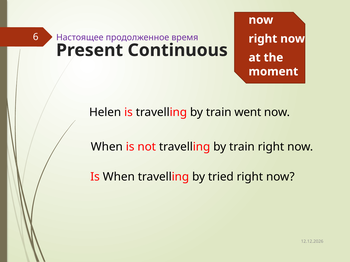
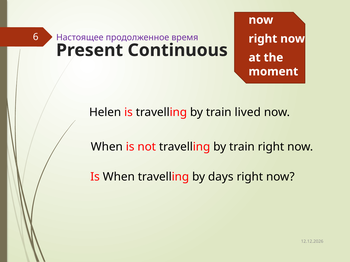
went: went -> lived
tried: tried -> days
